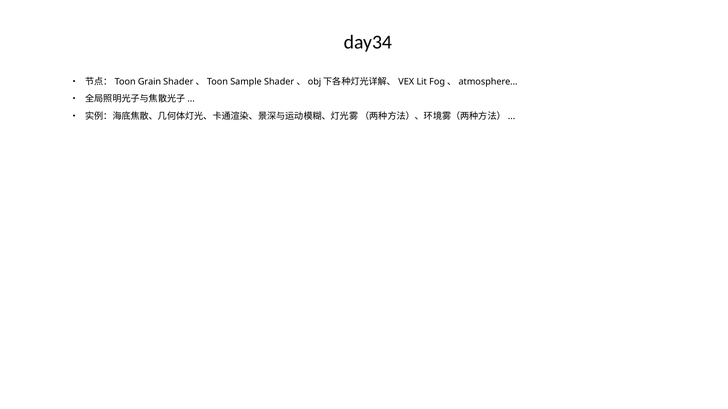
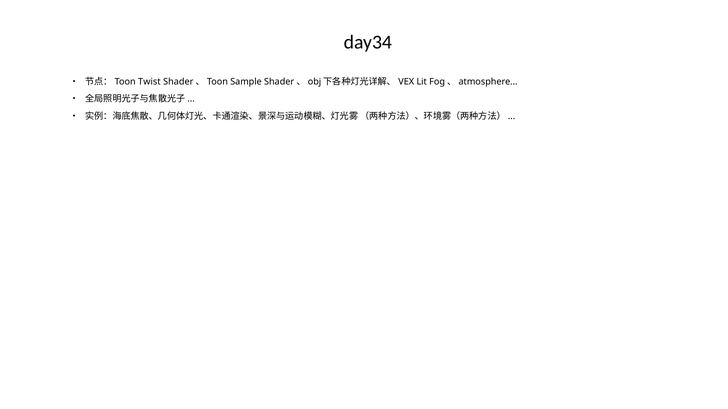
Grain: Grain -> Twist
